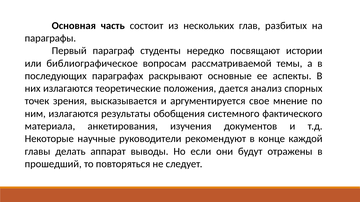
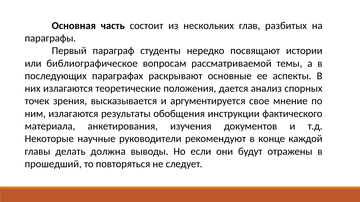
системного: системного -> инструкции
аппарат: аппарат -> должна
